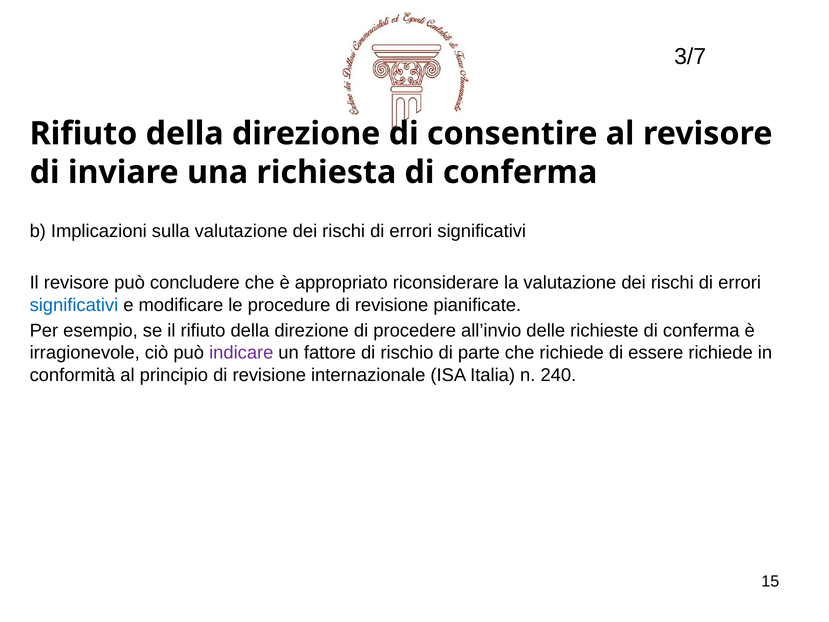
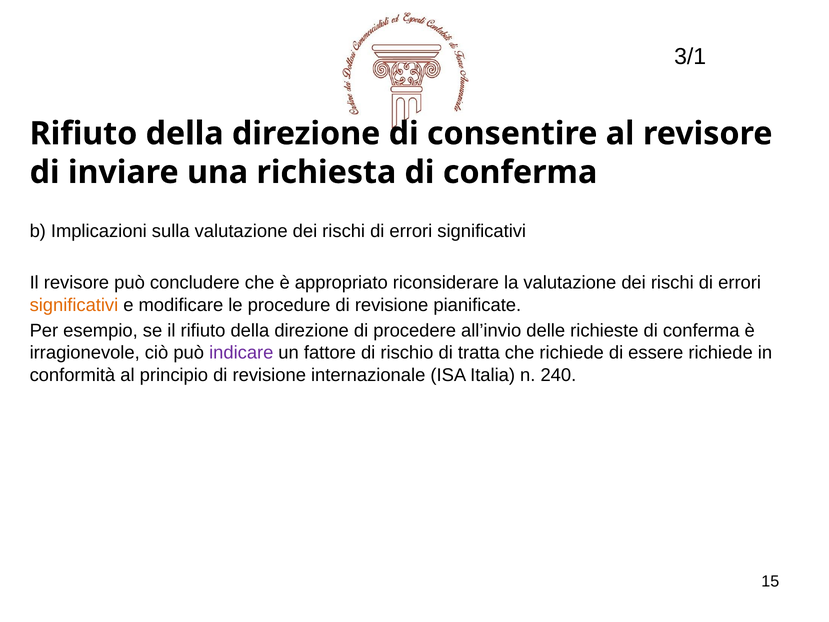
3/7: 3/7 -> 3/1
significativi at (74, 305) colour: blue -> orange
parte: parte -> tratta
